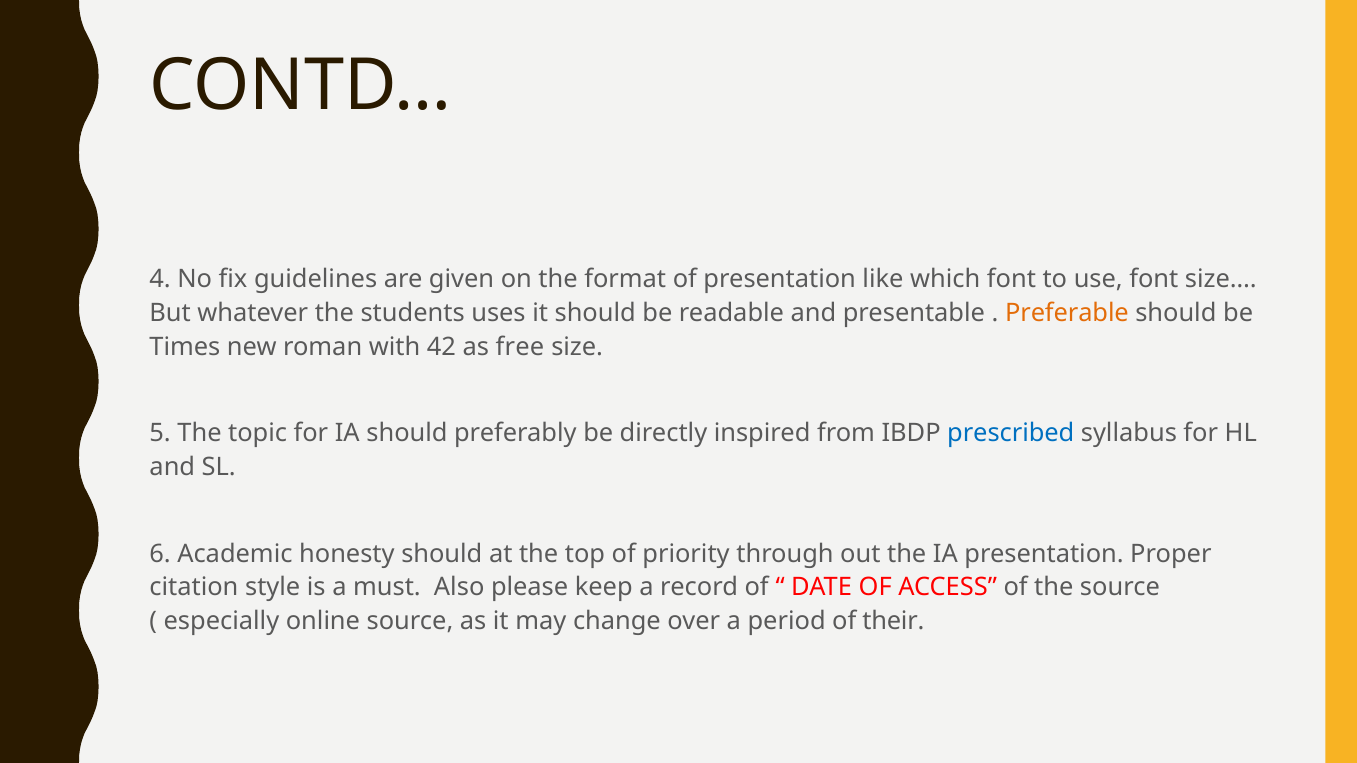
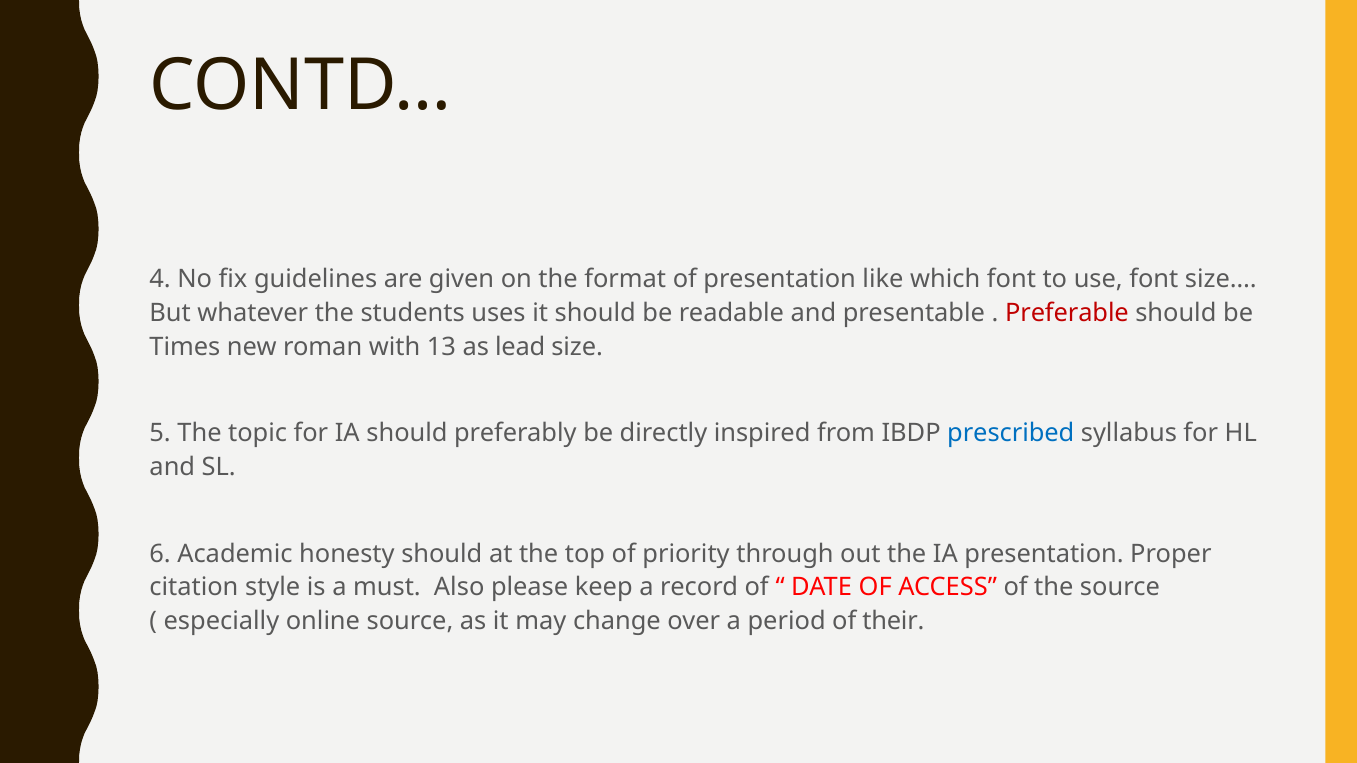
Preferable colour: orange -> red
42: 42 -> 13
free: free -> lead
